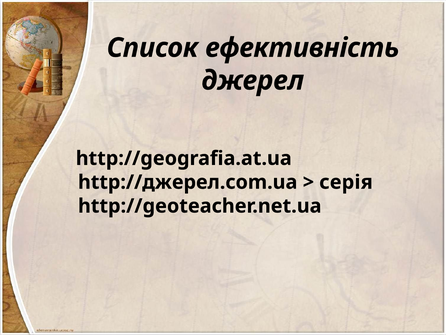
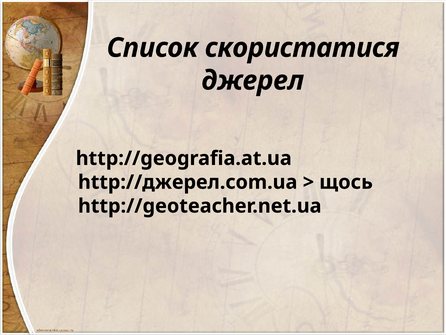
ефективність: ефективність -> скористатися
серія: серія -> щось
